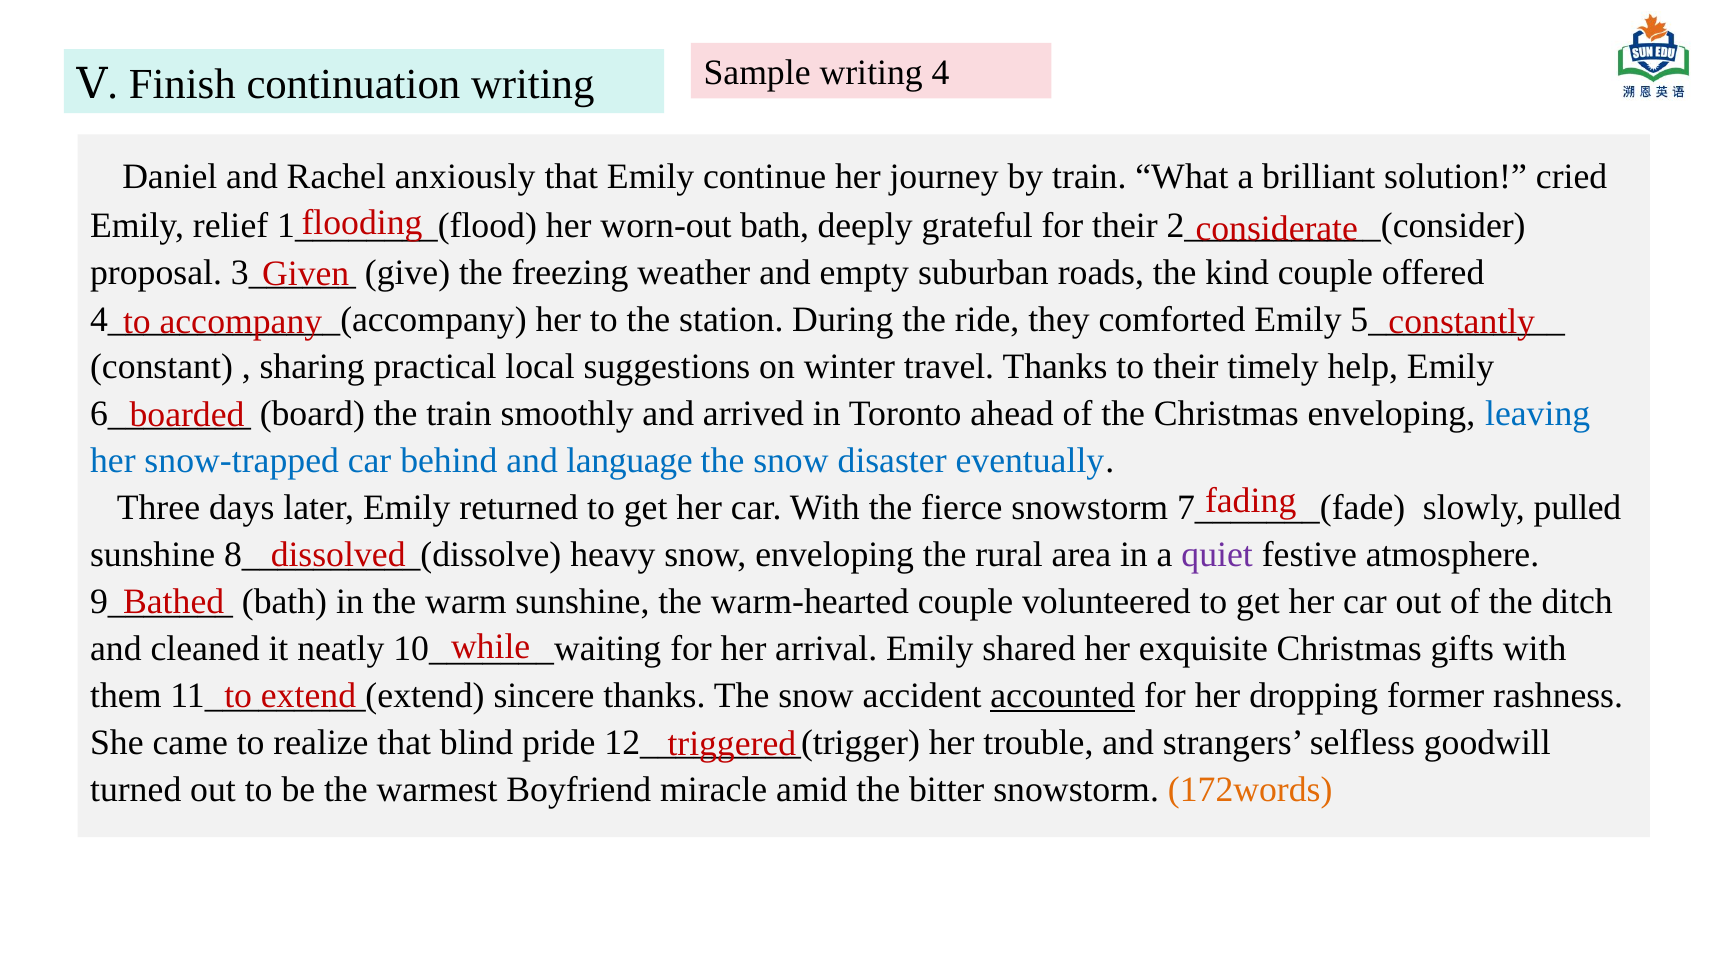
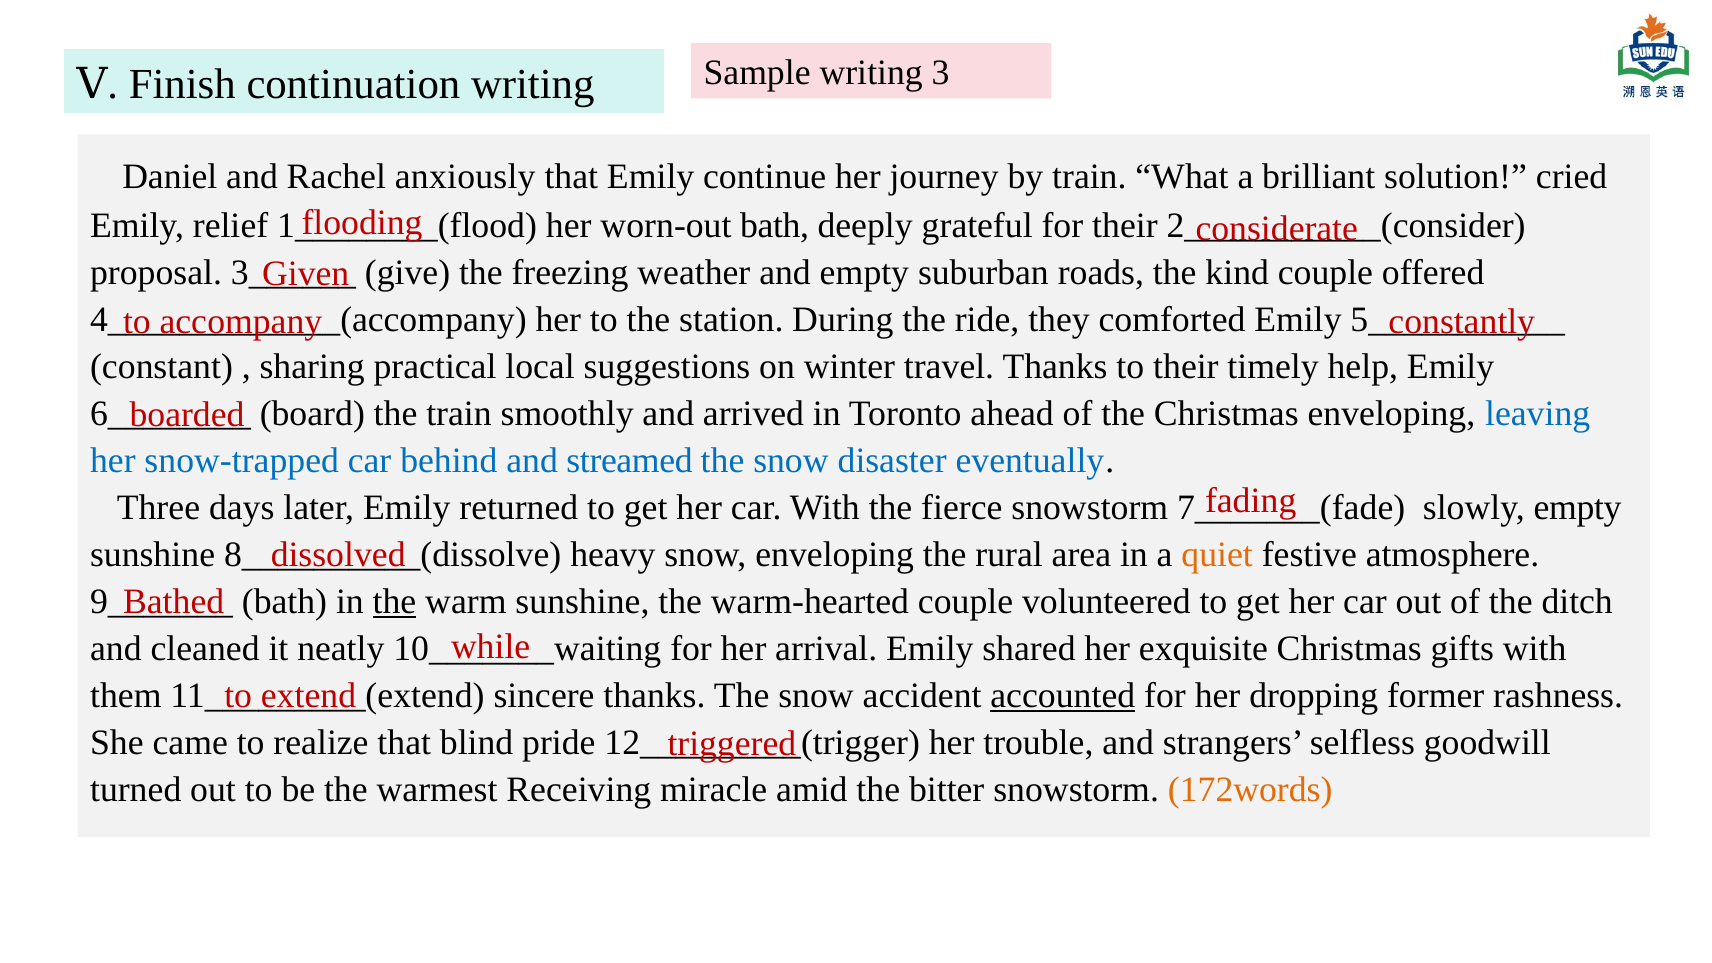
4: 4 -> 3
language: language -> streamed
slowly pulled: pulled -> empty
quiet colour: purple -> orange
the at (394, 602) underline: none -> present
Boyfriend: Boyfriend -> Receiving
